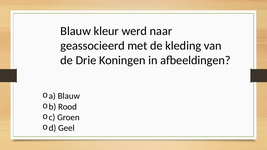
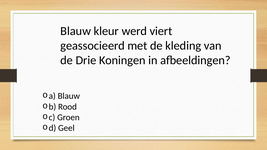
naar: naar -> viert
